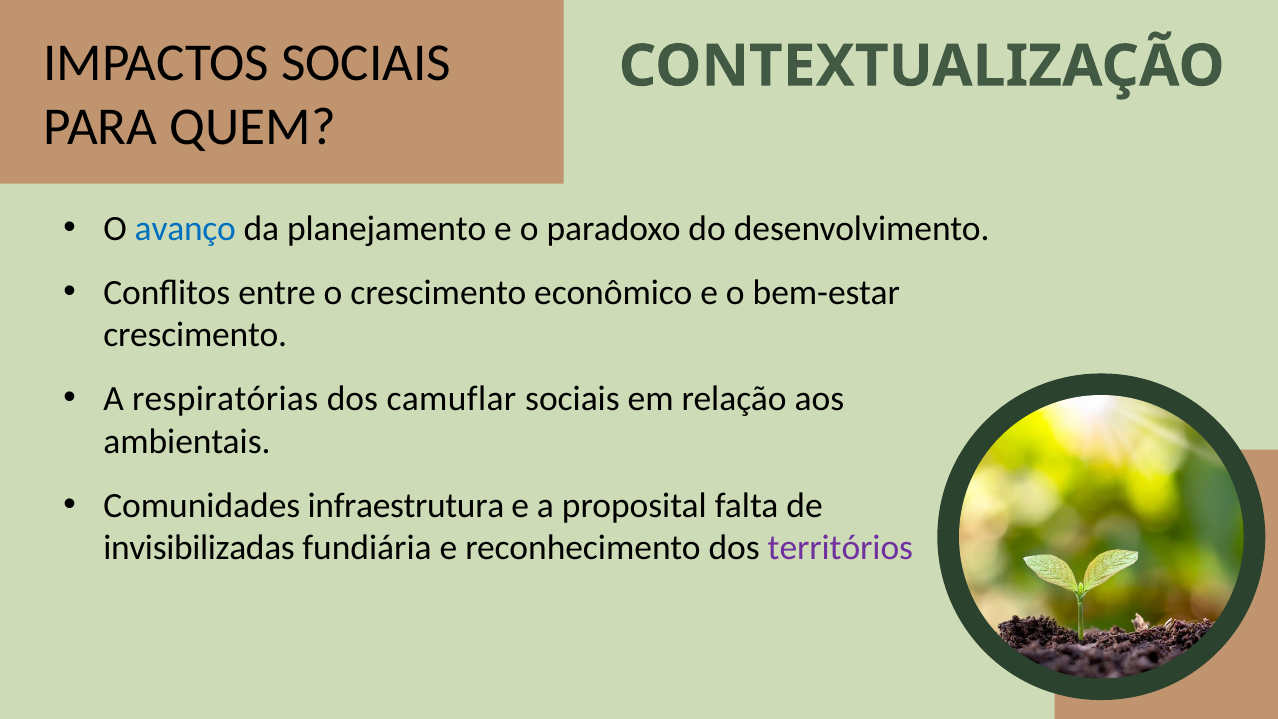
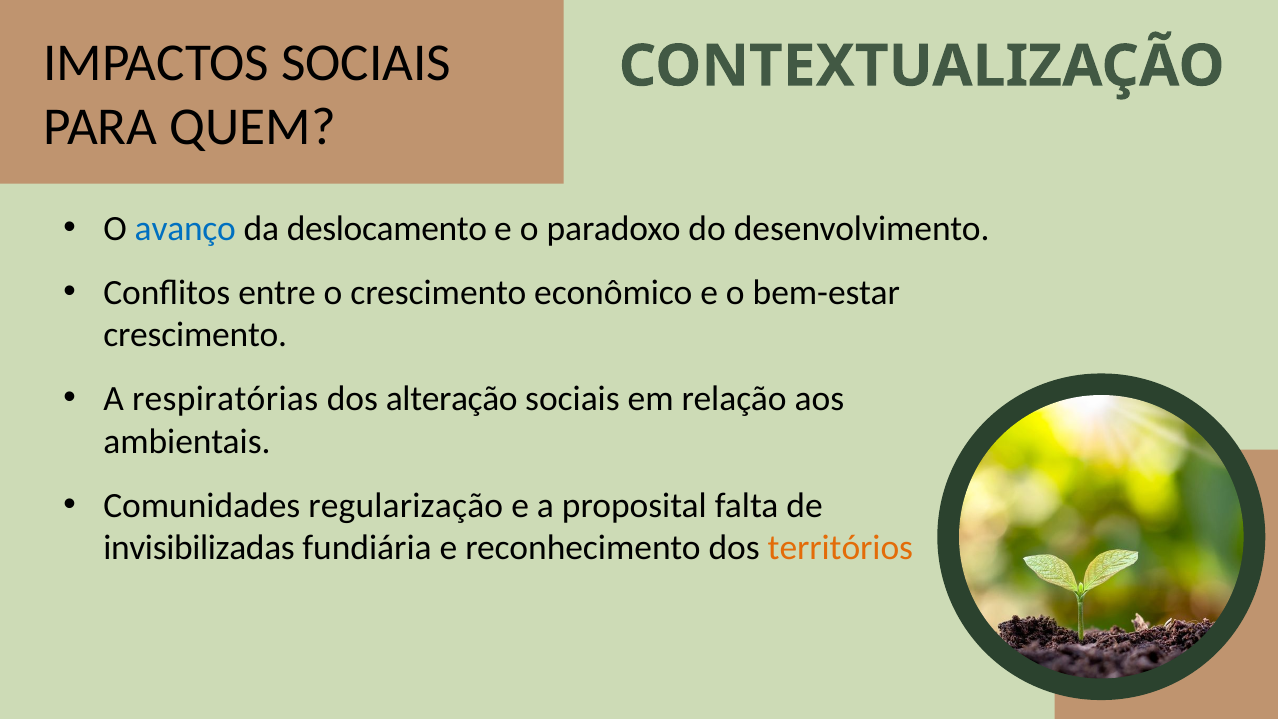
planejamento: planejamento -> deslocamento
camuflar: camuflar -> alteração
infraestrutura: infraestrutura -> regularização
territórios colour: purple -> orange
